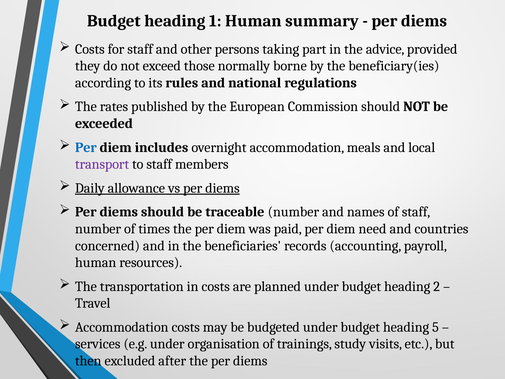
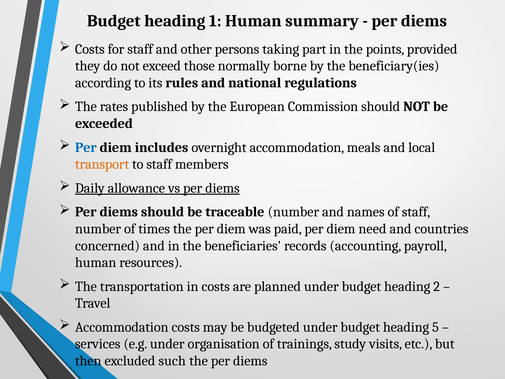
advice: advice -> points
transport colour: purple -> orange
after: after -> such
